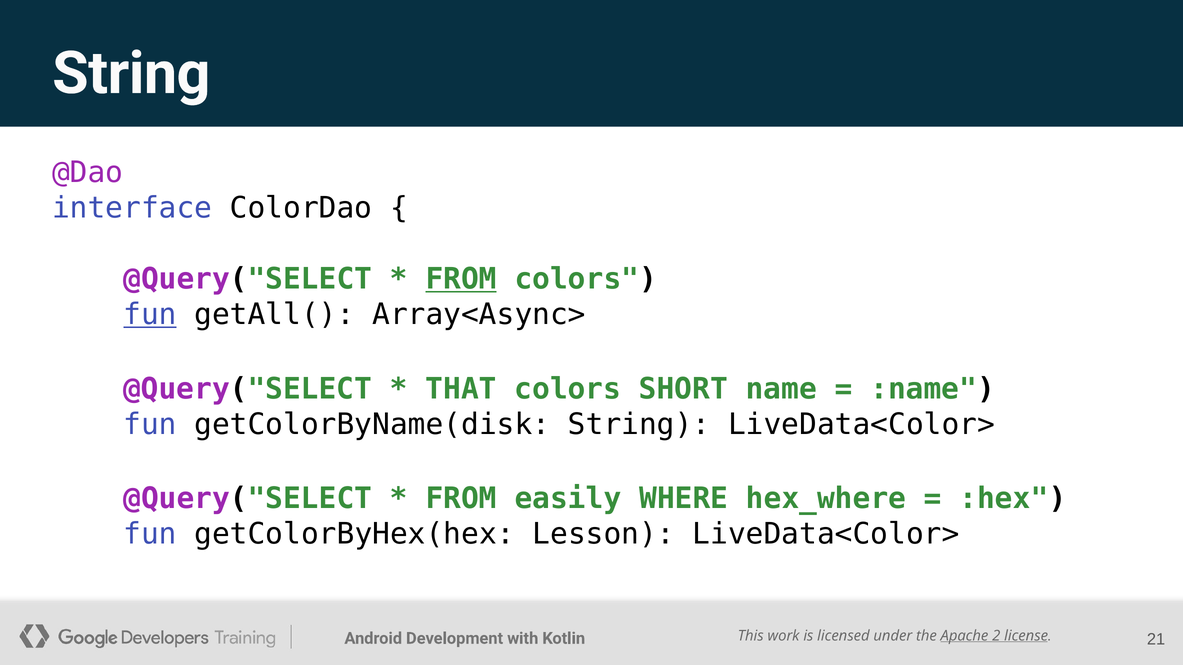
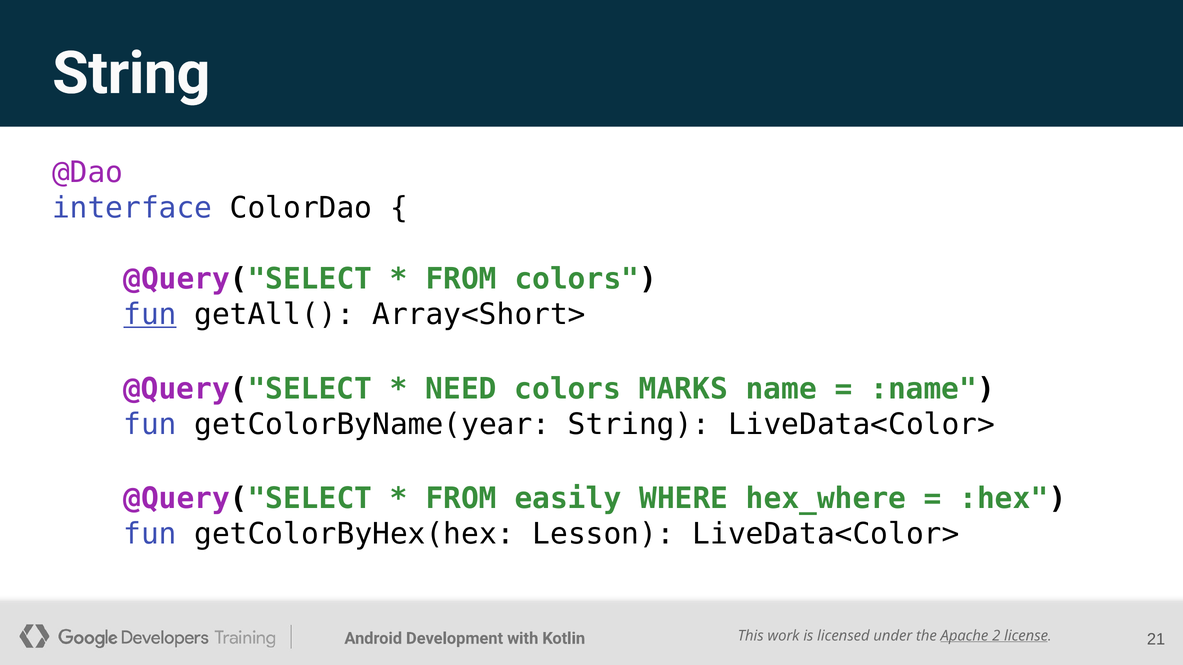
FROM at (461, 279) underline: present -> none
Array<Async>: Array<Async> -> Array<Short>
THAT: THAT -> NEED
SHORT: SHORT -> MARKS
getColorByName(disk: getColorByName(disk -> getColorByName(year
